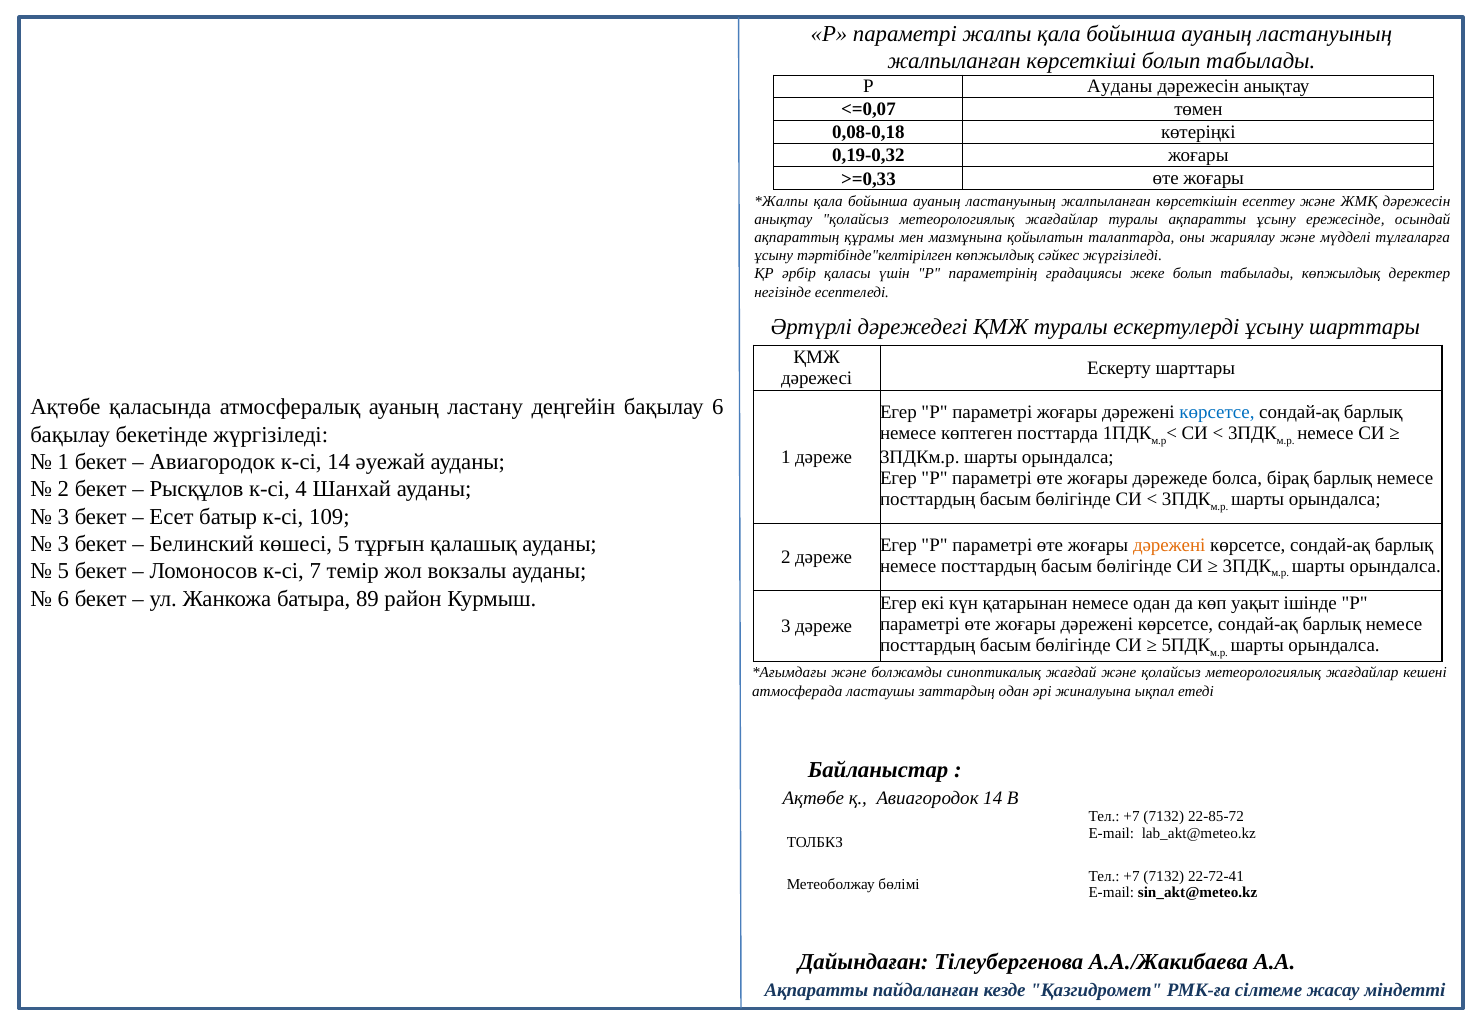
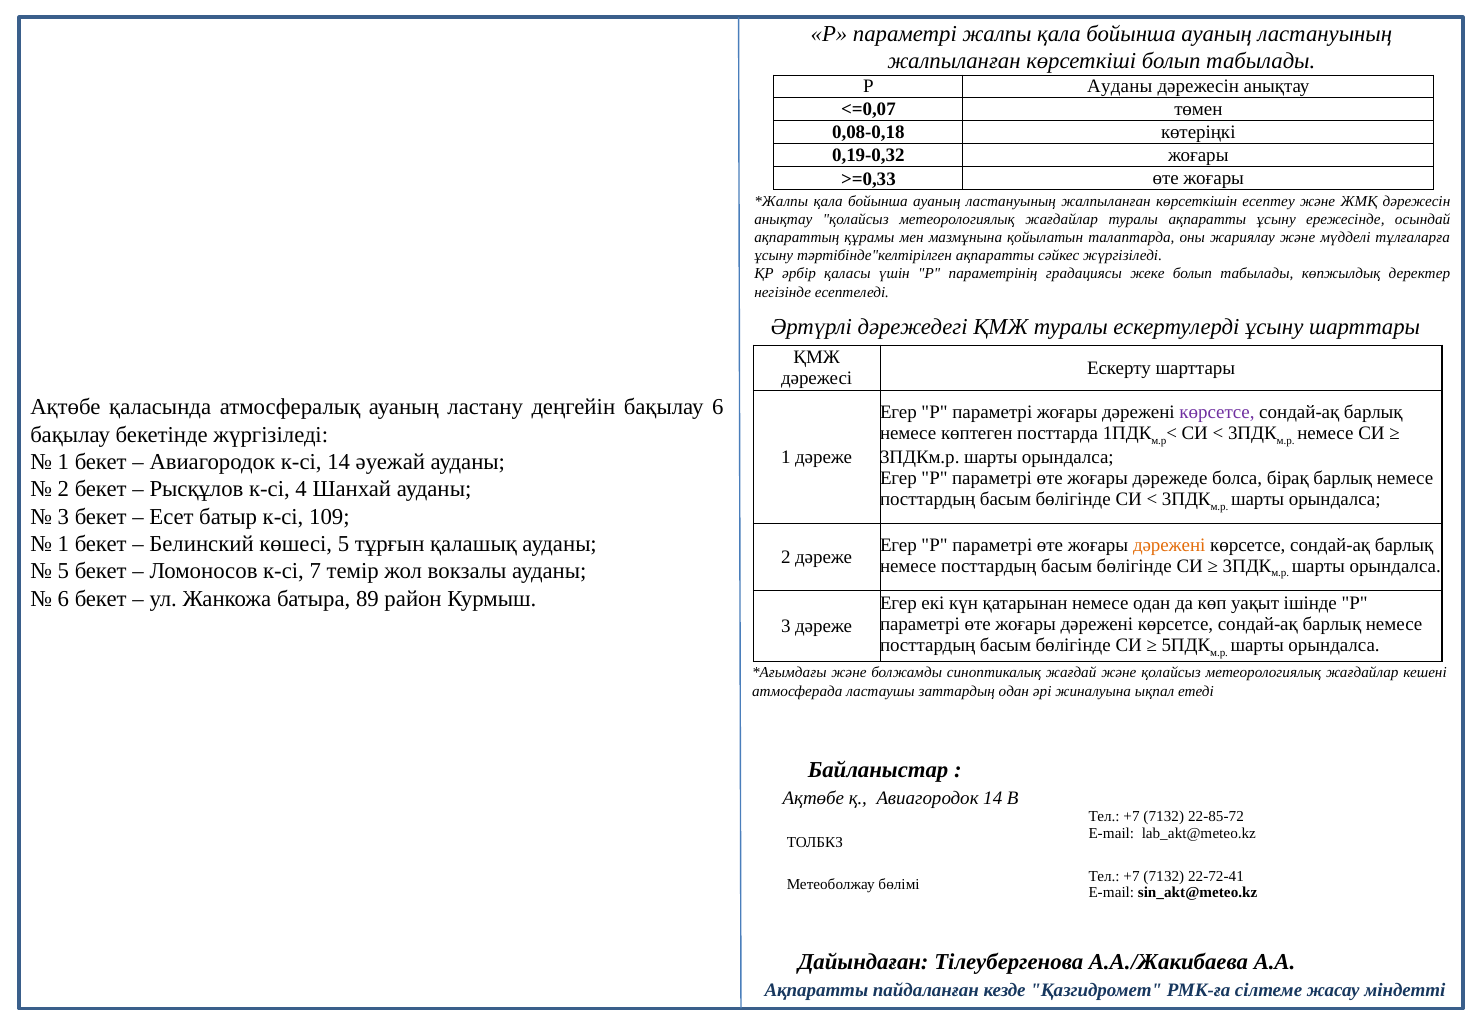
тәртібінде"келтірілген көпжылдық: көпжылдық -> ақпаратты
көрсетсе at (1217, 412) colour: blue -> purple
3 at (63, 544): 3 -> 1
